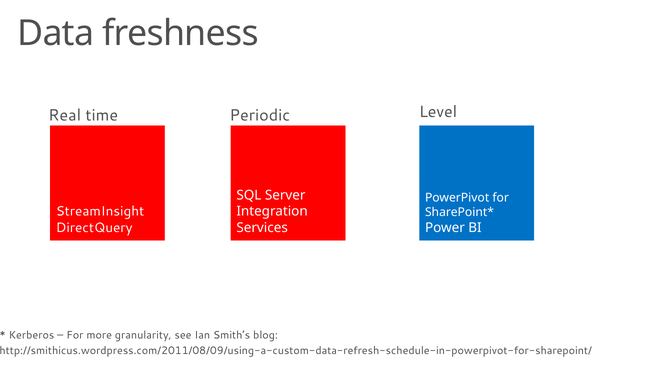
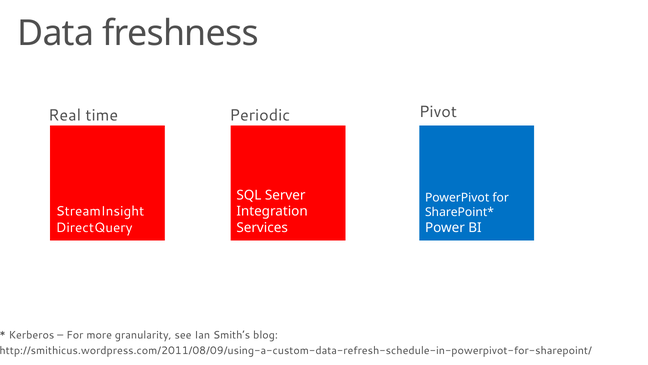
Level: Level -> Pivot
